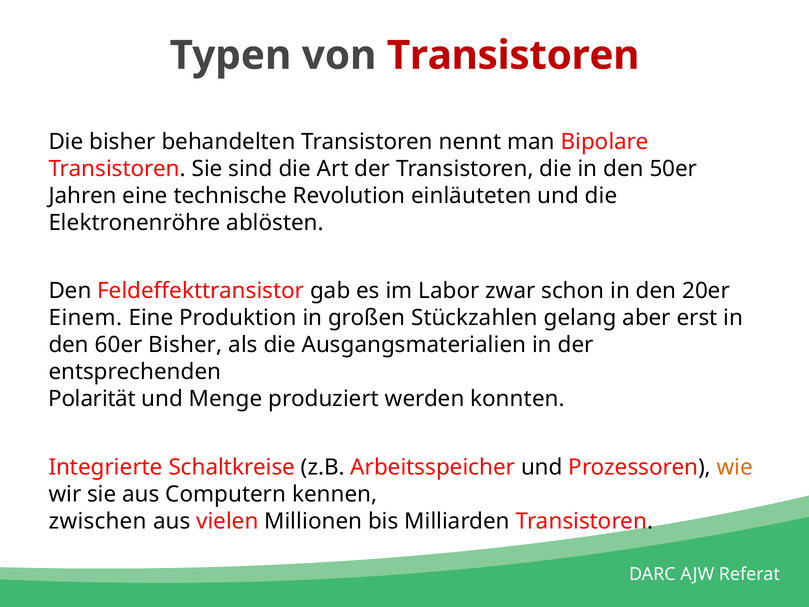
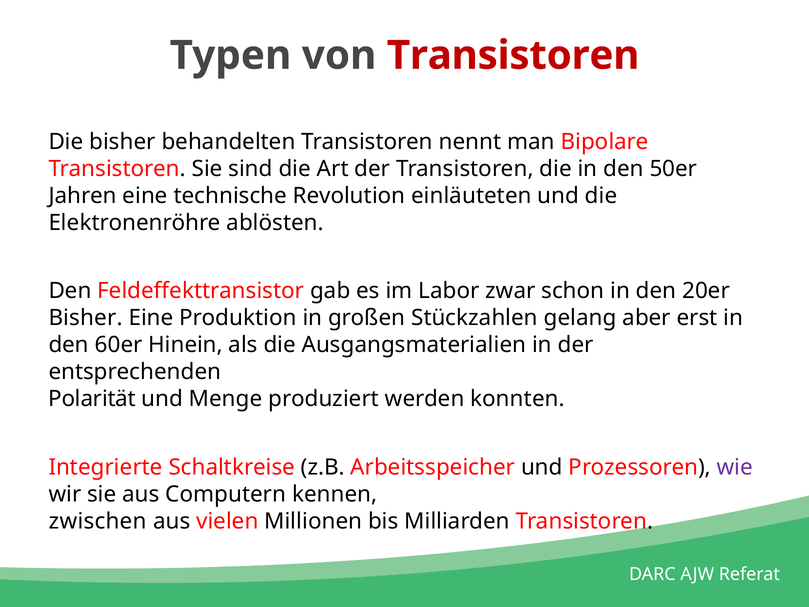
Einem at (86, 318): Einem -> Bisher
60er Bisher: Bisher -> Hinein
wie colour: orange -> purple
